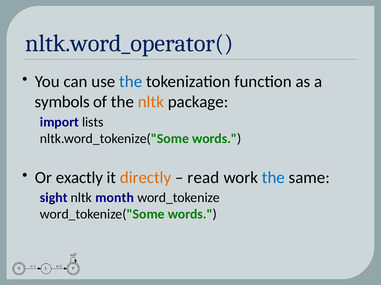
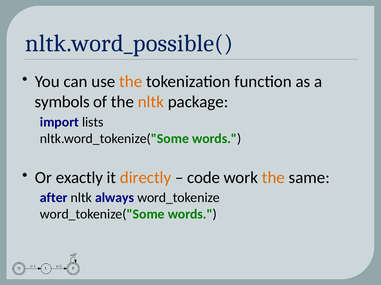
nltk.word_operator(: nltk.word_operator( -> nltk.word_possible(
the at (131, 82) colour: blue -> orange
read: read -> code
the at (273, 178) colour: blue -> orange
sight: sight -> after
month: month -> always
